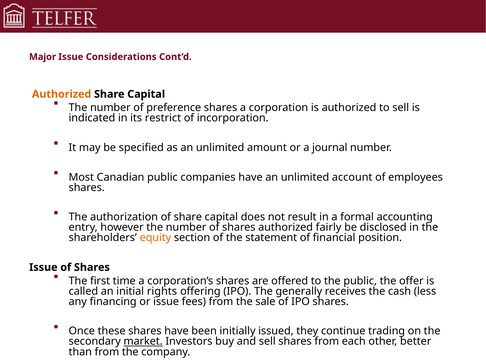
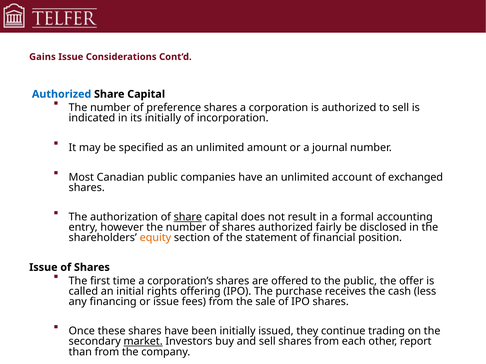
Major: Major -> Gains
Authorized at (62, 94) colour: orange -> blue
its restrict: restrict -> initially
employees: employees -> exchanged
share at (188, 217) underline: none -> present
generally: generally -> purchase
better: better -> report
